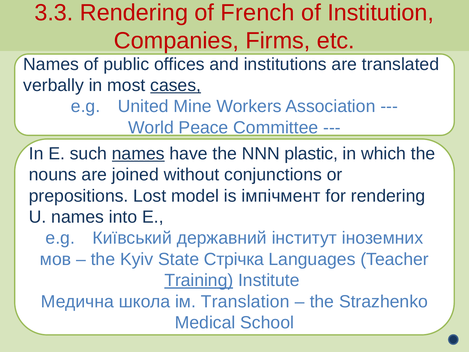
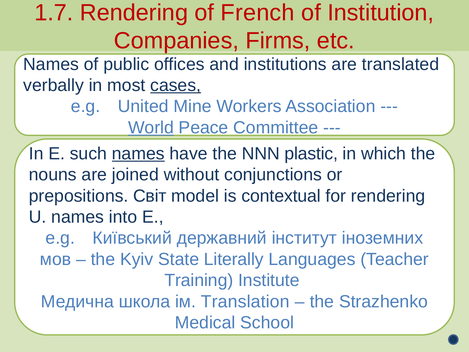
3.3: 3.3 -> 1.7
World underline: none -> present
Lost: Lost -> Світ
імпічмент: імпічмент -> contextual
Стрічка: Стрічка -> Literally
Training underline: present -> none
